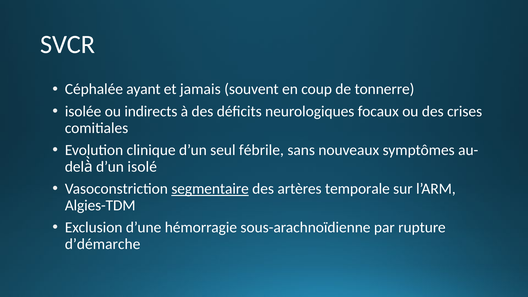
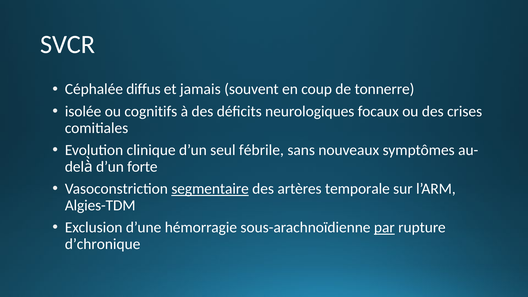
ayant: ayant -> diffus
indirects: indirects -> cognitifs
isolé: isolé -> forte
par underline: none -> present
d’démarche: d’démarche -> d’chronique
